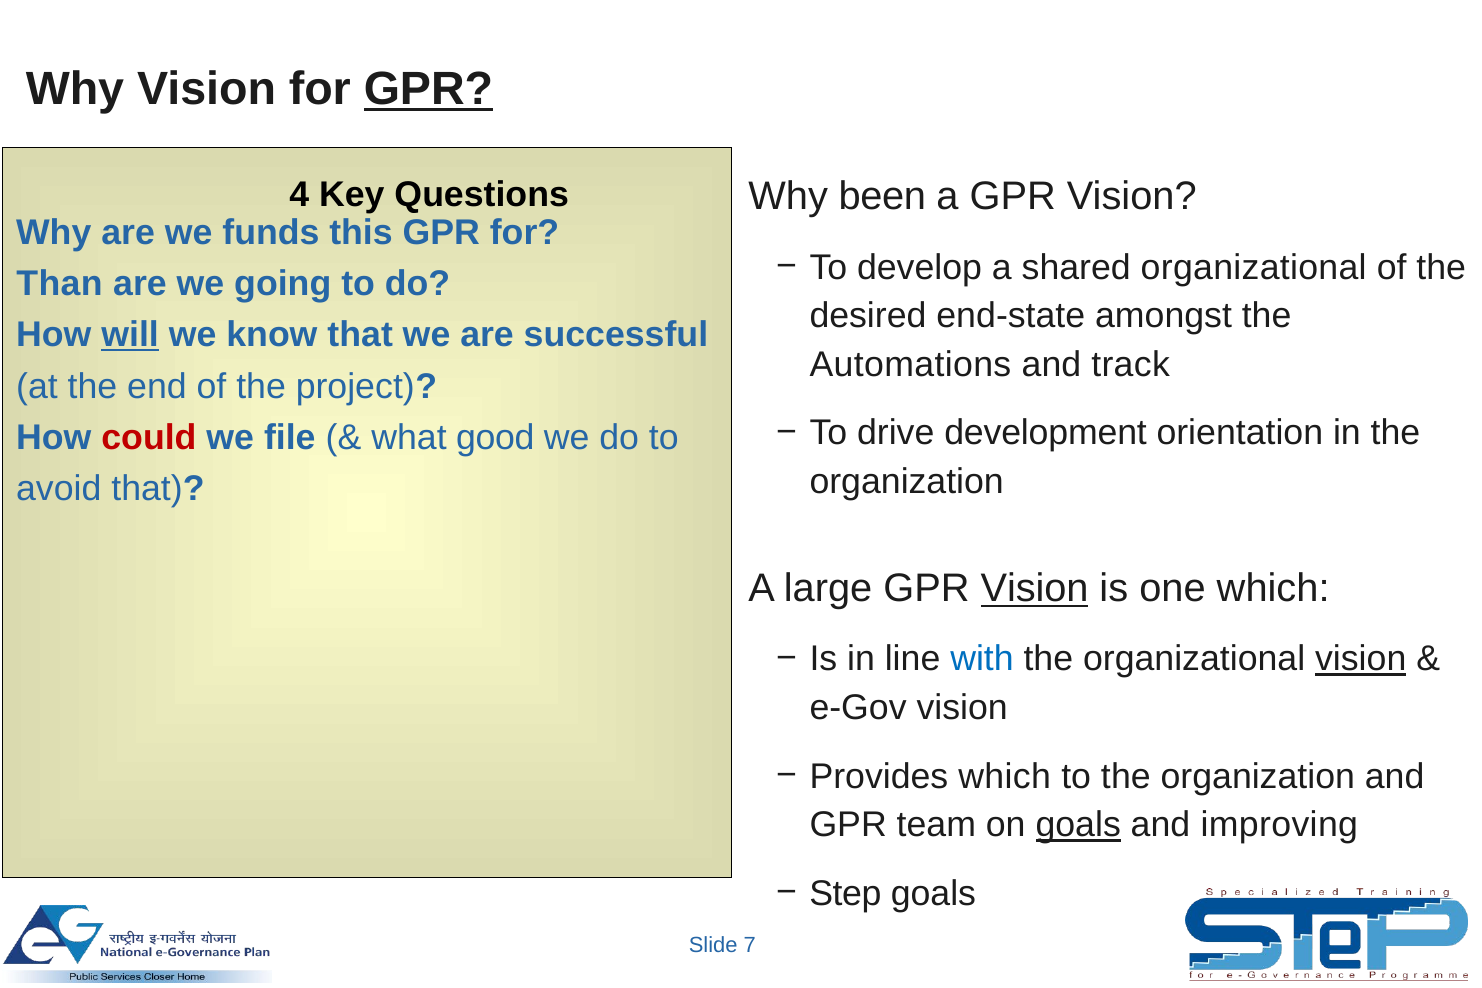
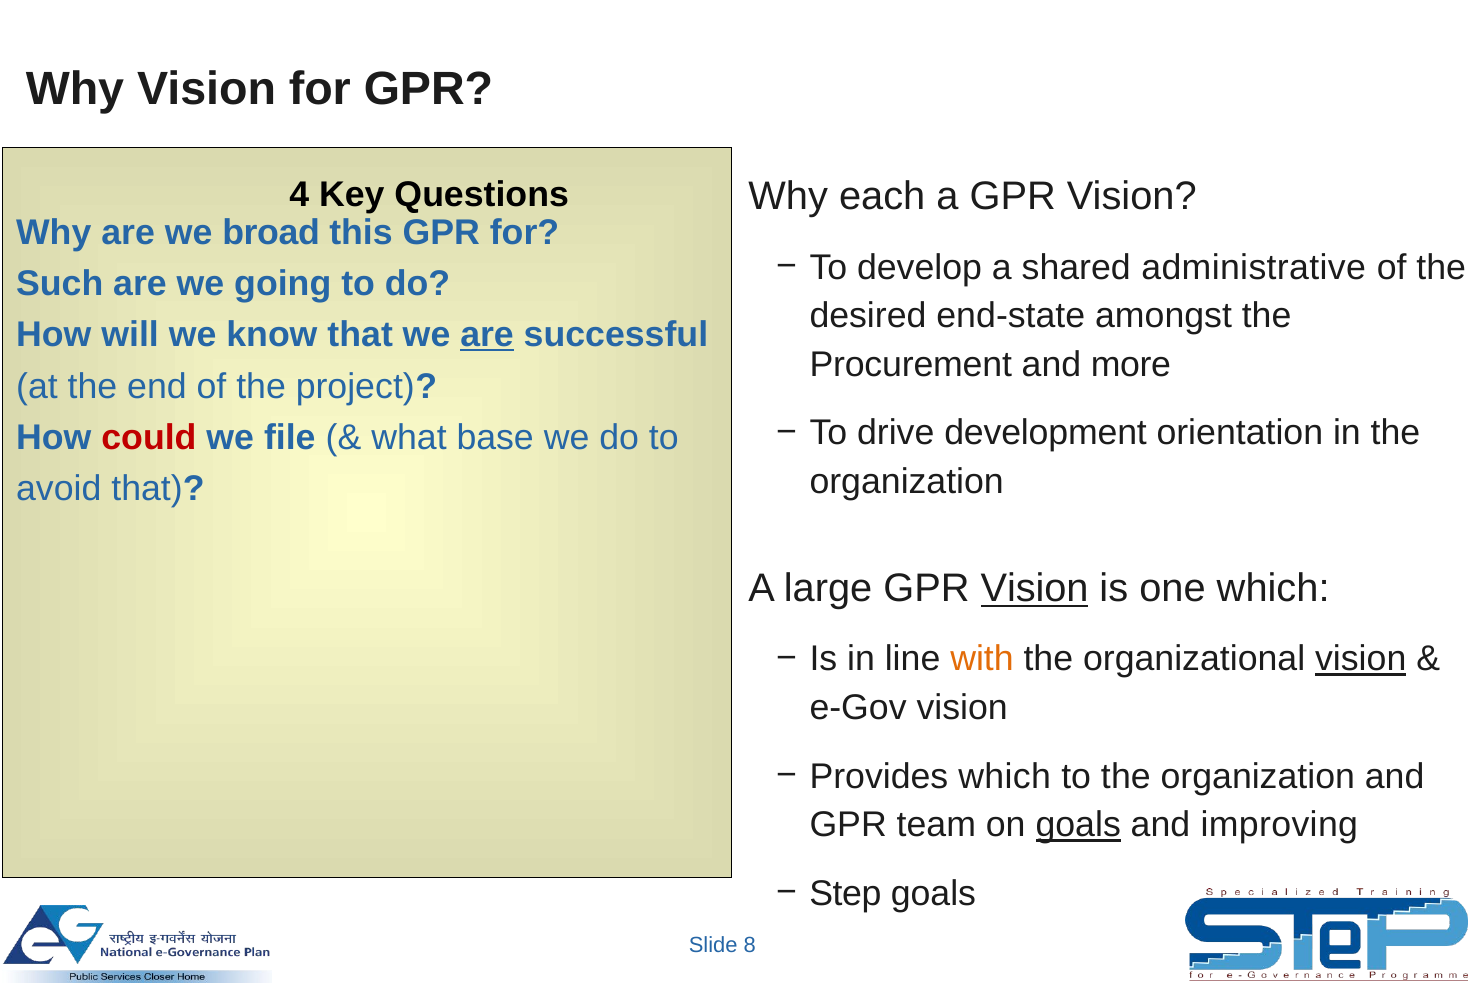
GPR at (428, 89) underline: present -> none
been: been -> each
funds: funds -> broad
shared organizational: organizational -> administrative
Than: Than -> Such
will underline: present -> none
are at (487, 335) underline: none -> present
Automations: Automations -> Procurement
track: track -> more
good: good -> base
with colour: blue -> orange
7: 7 -> 8
